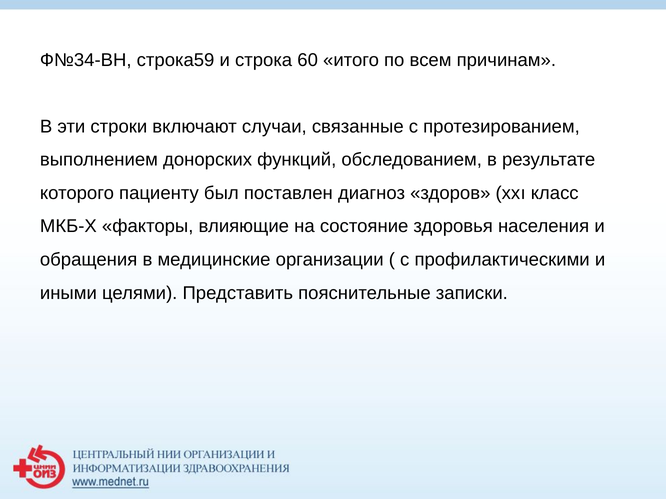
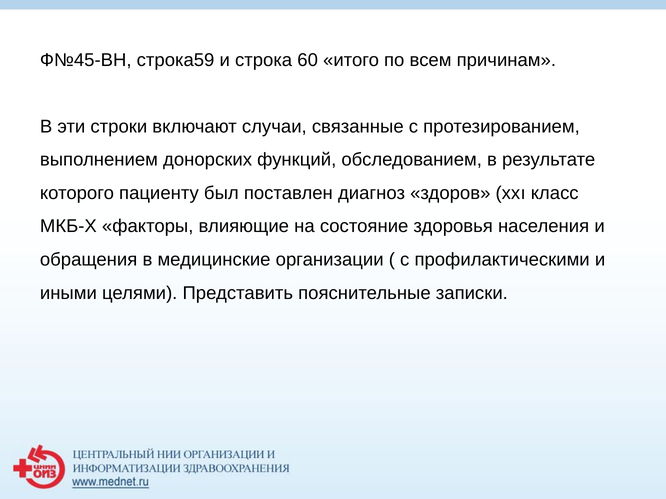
Ф№34-ВН: Ф№34-ВН -> Ф№45-ВН
